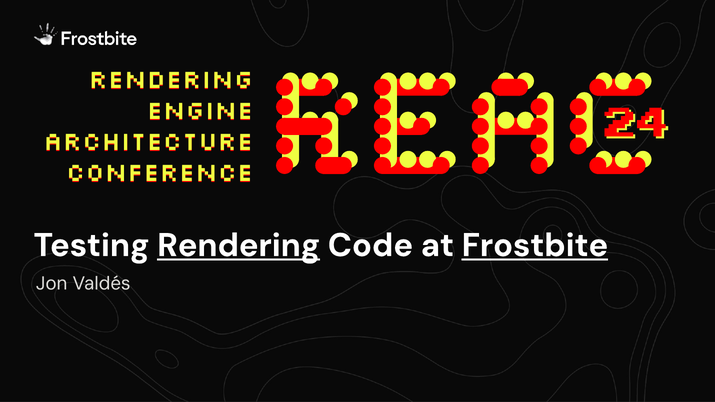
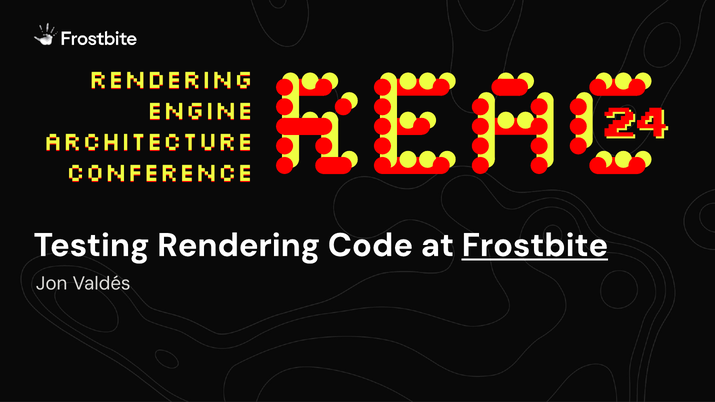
Rendering at (239, 245) underline: present -> none
